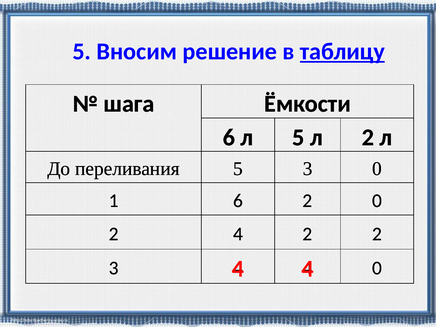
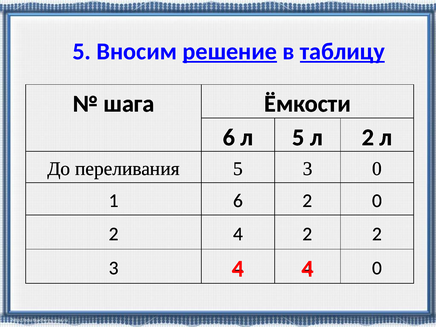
решение underline: none -> present
